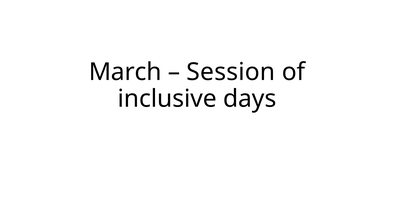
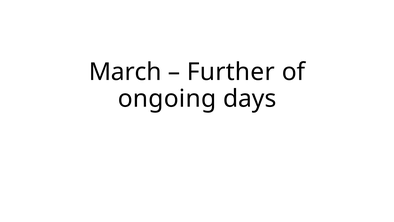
Session: Session -> Further
inclusive: inclusive -> ongoing
